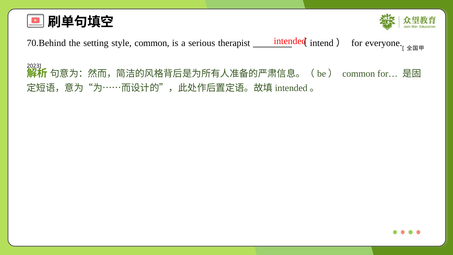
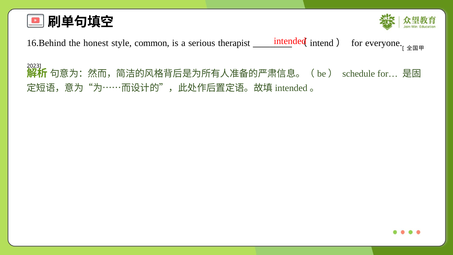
70.Behind: 70.Behind -> 16.Behind
setting: setting -> honest
common at (359, 74): common -> schedule
